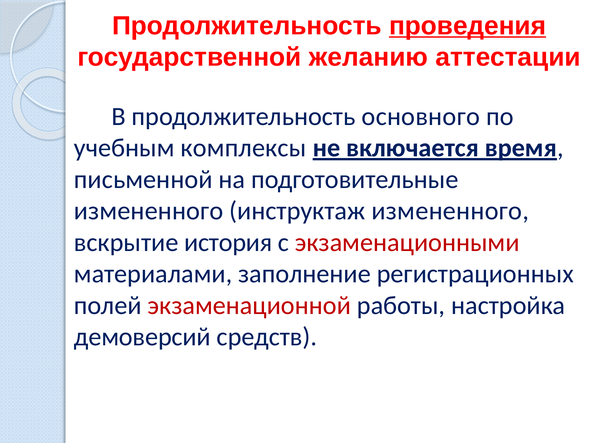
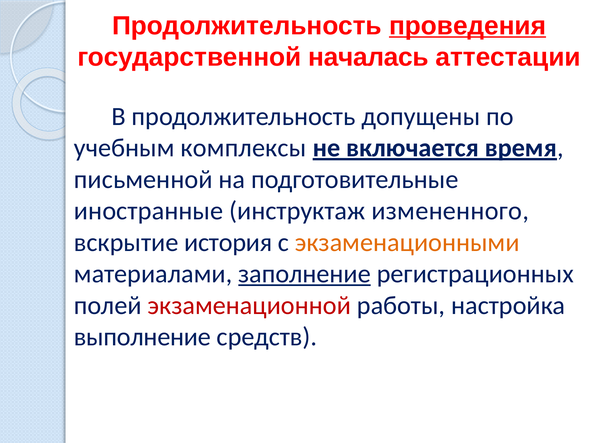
желанию: желанию -> началась
основного: основного -> допущены
измененного at (149, 211): измененного -> иностранные
экзаменационными colour: red -> orange
заполнение underline: none -> present
демоверсий: демоверсий -> выполнение
